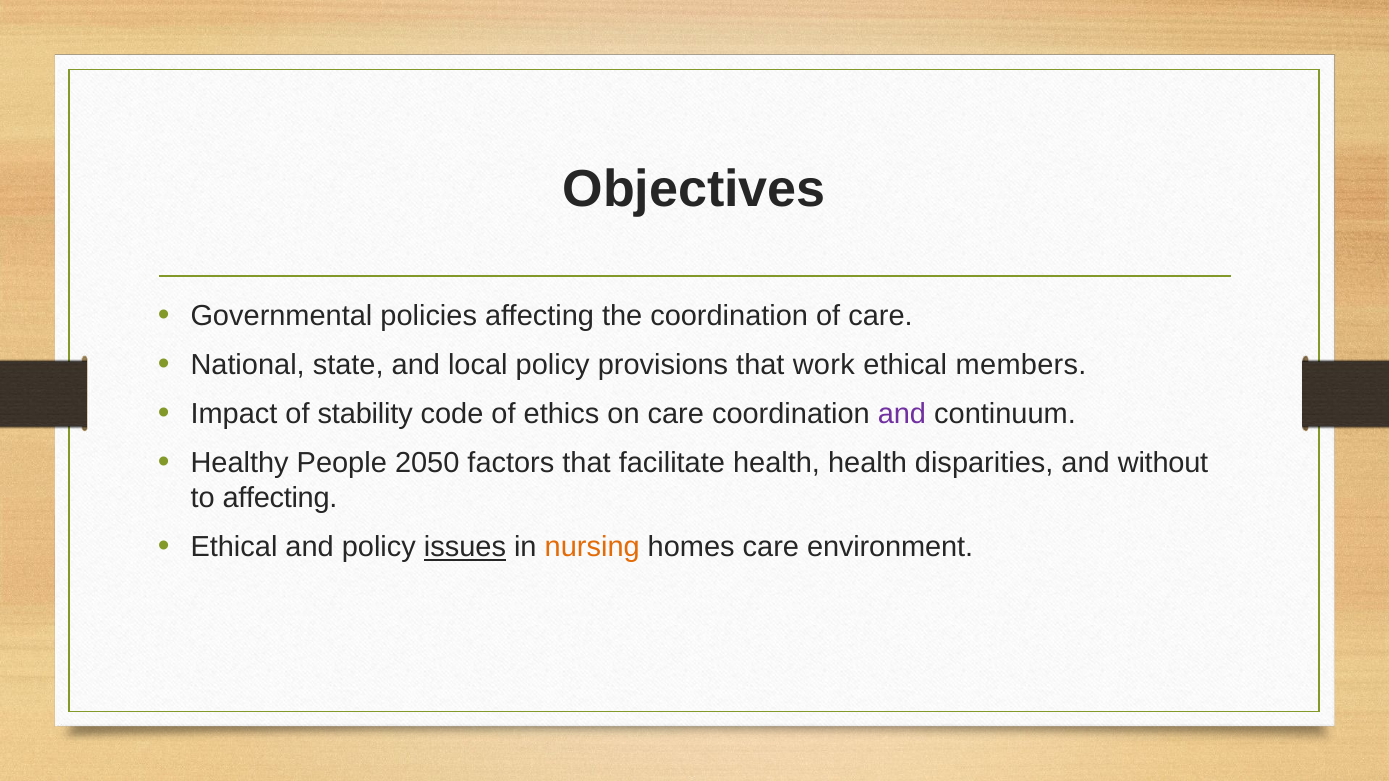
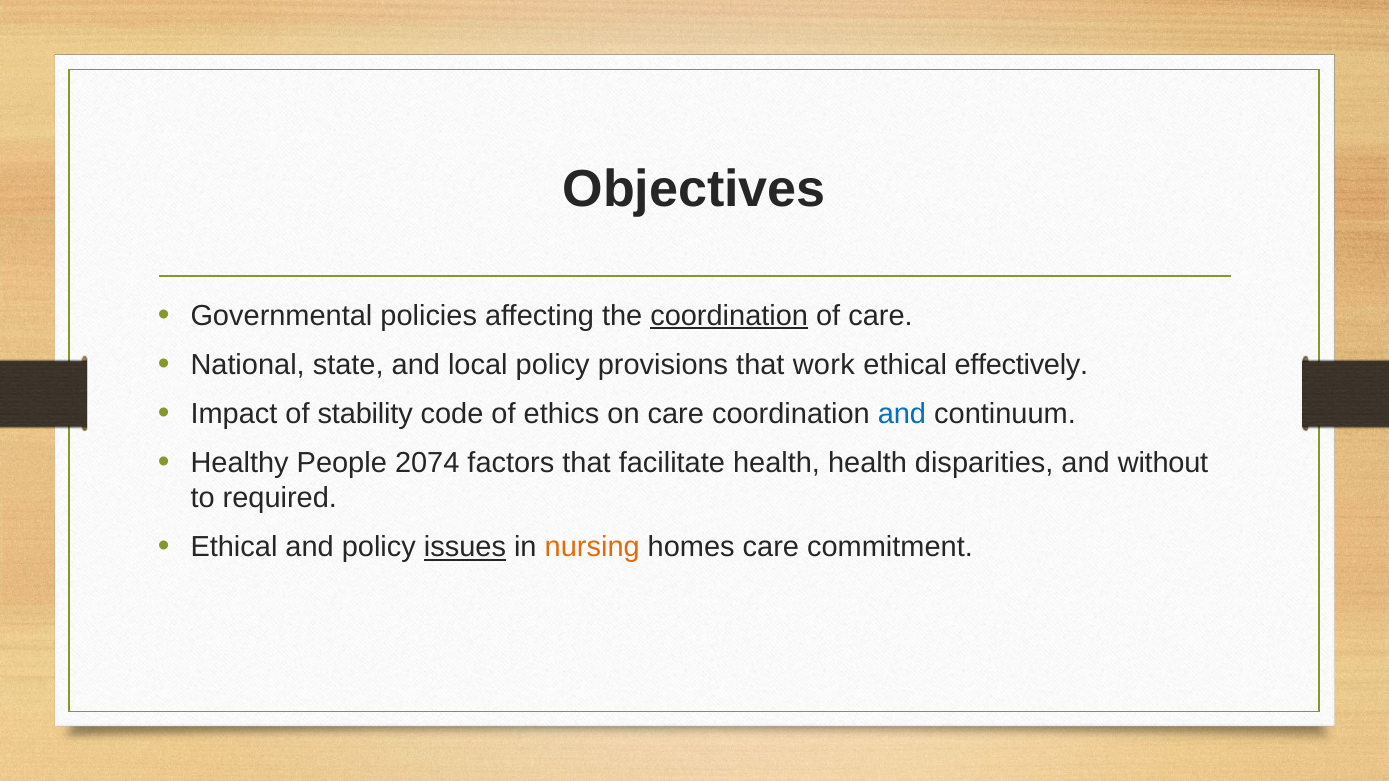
coordination at (729, 316) underline: none -> present
members: members -> effectively
and at (902, 414) colour: purple -> blue
2050: 2050 -> 2074
to affecting: affecting -> required
environment: environment -> commitment
